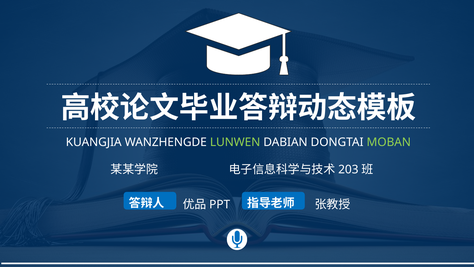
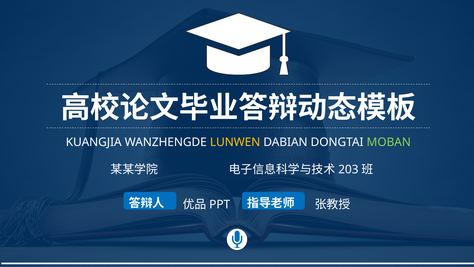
LUNWEN colour: light green -> yellow
